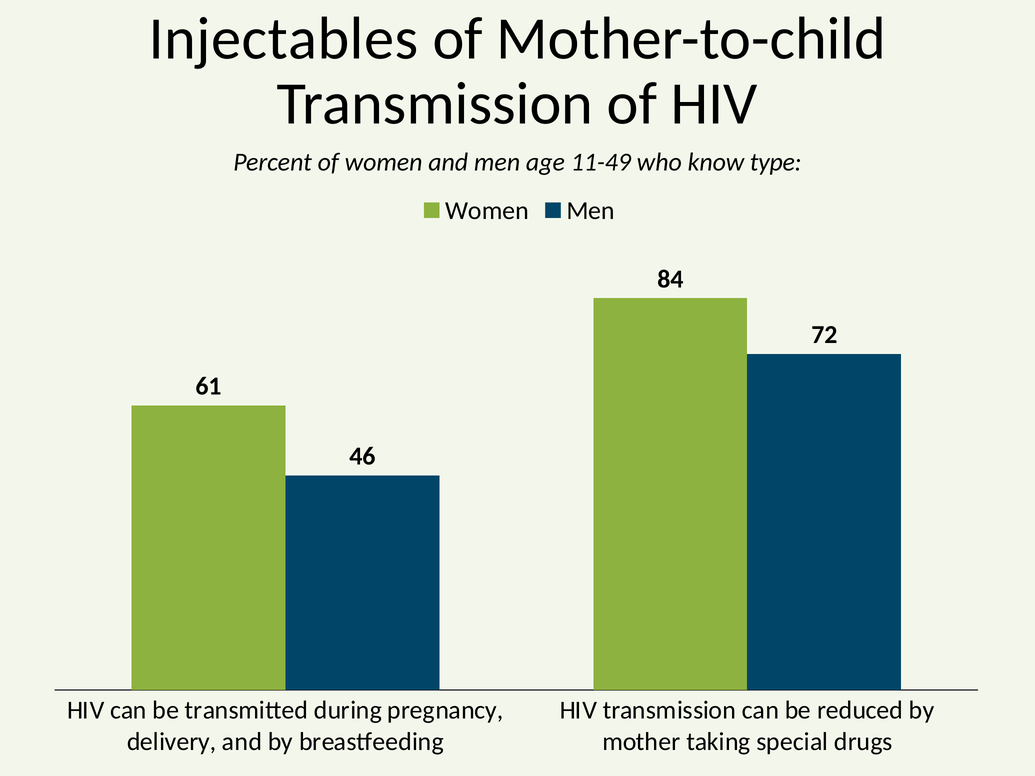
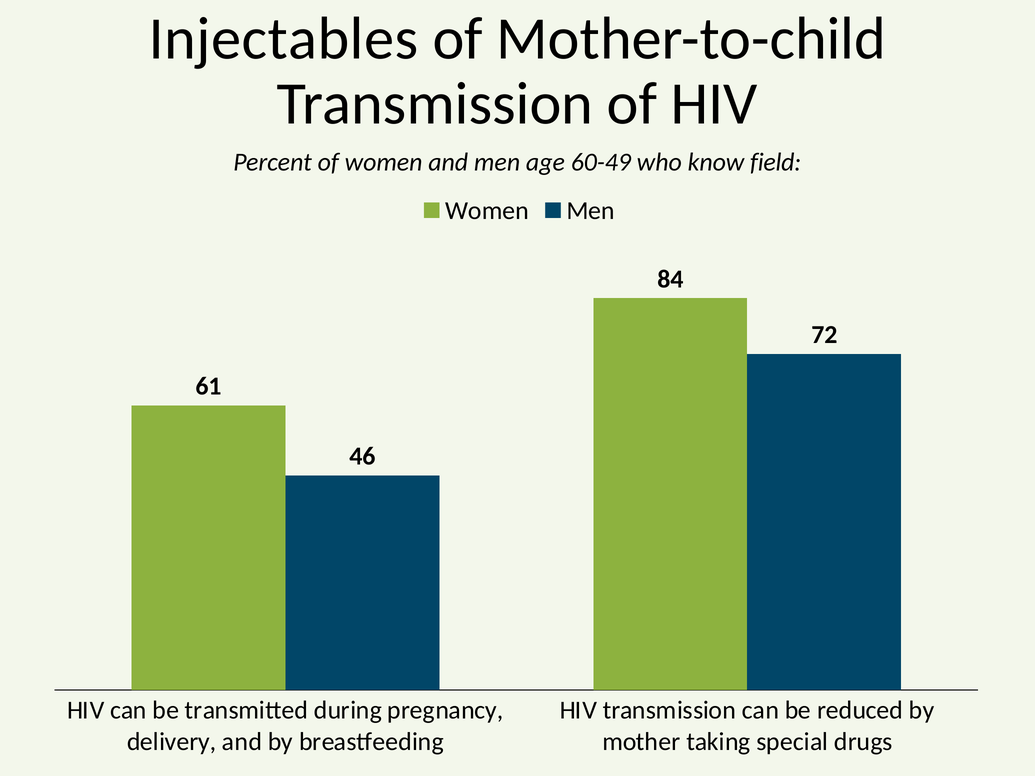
11-49: 11-49 -> 60-49
type: type -> field
